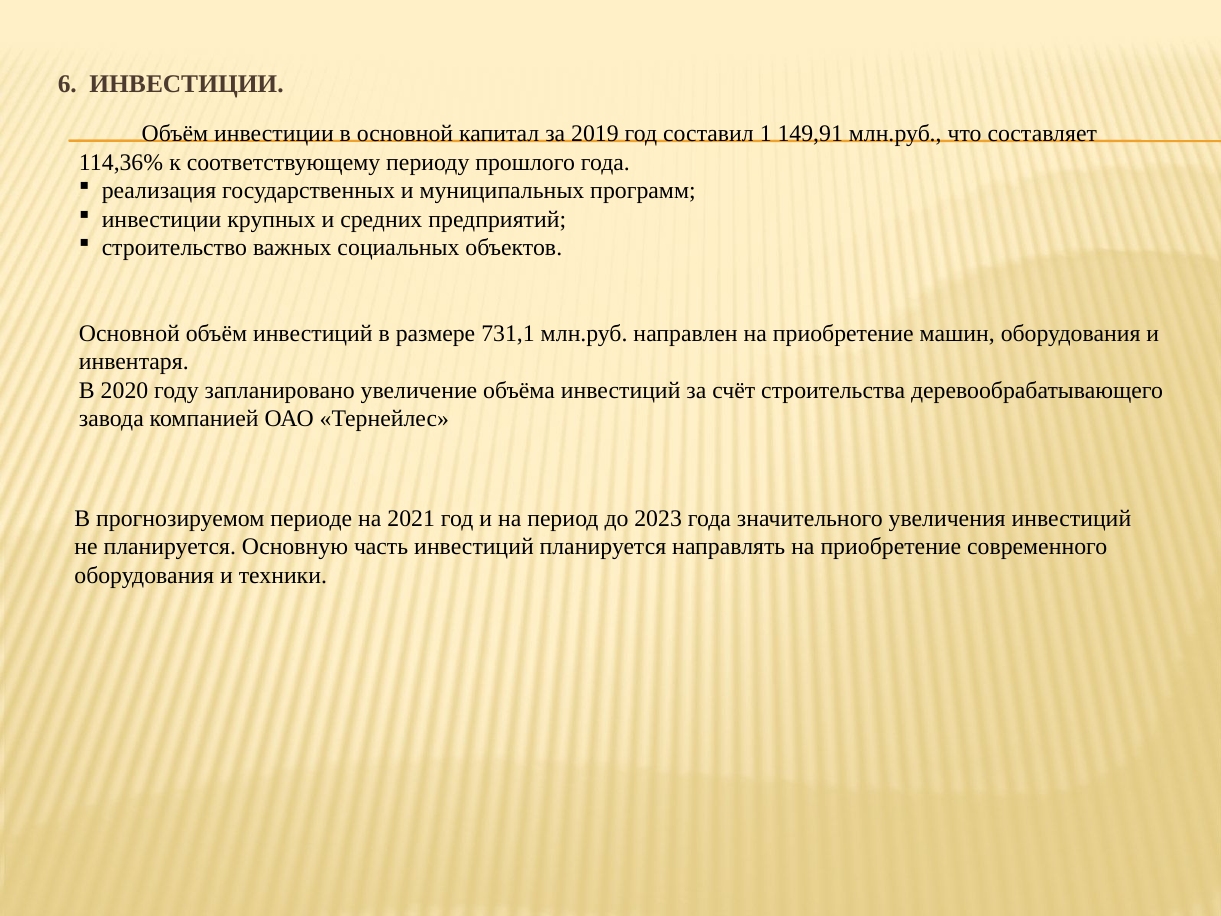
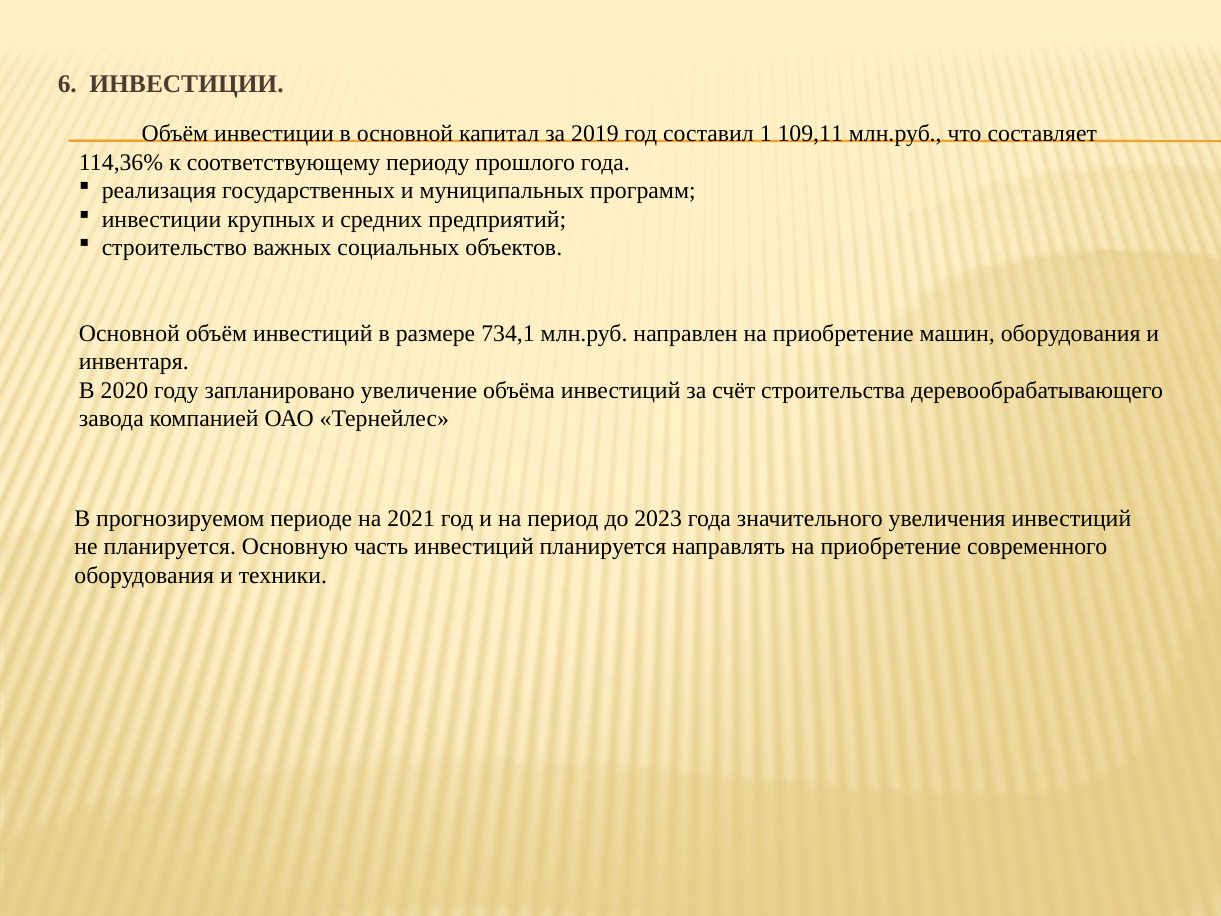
149,91: 149,91 -> 109,11
731,1: 731,1 -> 734,1
